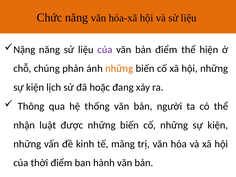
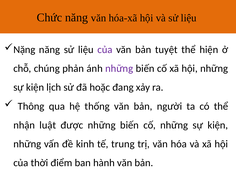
bản điểm: điểm -> tuyệt
những at (119, 68) colour: orange -> purple
mãng: mãng -> trung
